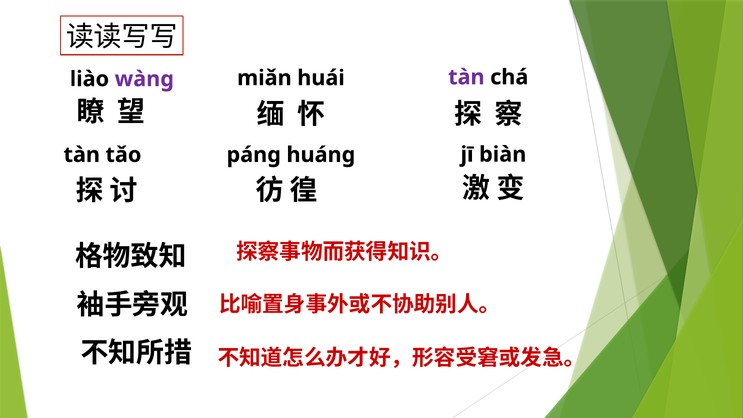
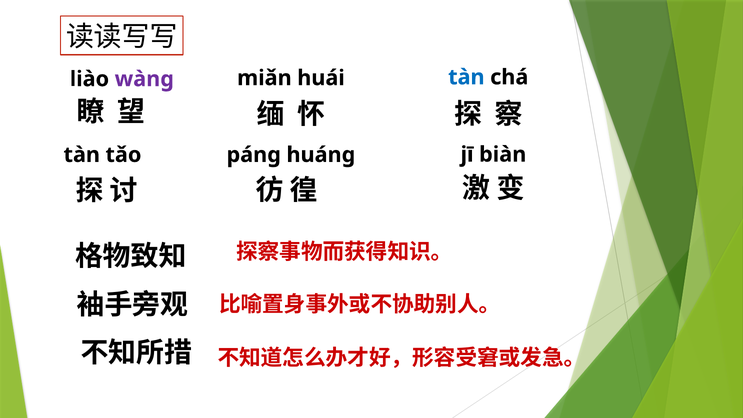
tàn at (466, 77) colour: purple -> blue
